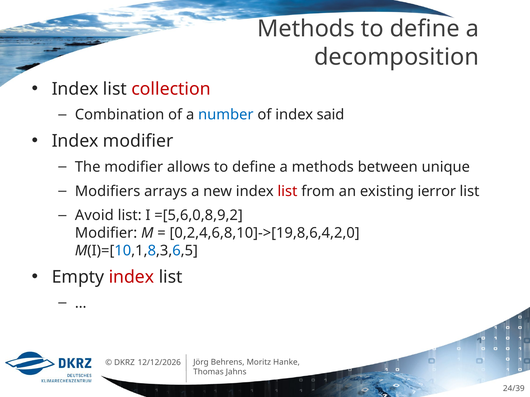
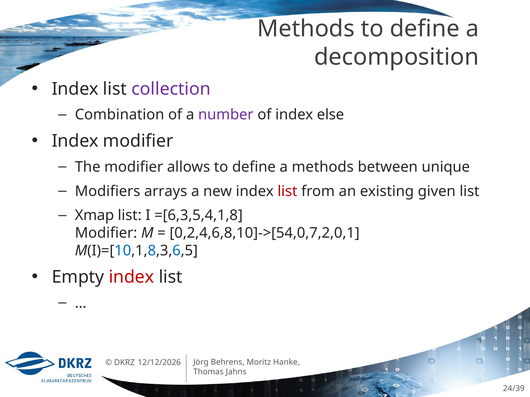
collection colour: red -> purple
number colour: blue -> purple
said: said -> else
ierror: ierror -> given
Avoid: Avoid -> Xmap
=[5,6,0,8,9,2: =[5,6,0,8,9,2 -> =[6,3,5,4,1,8
0,2,4,6,8,10]->[19,8,6,4,2,0: 0,2,4,6,8,10]->[19,8,6,4,2,0 -> 0,2,4,6,8,10]->[54,0,7,2,0,1
